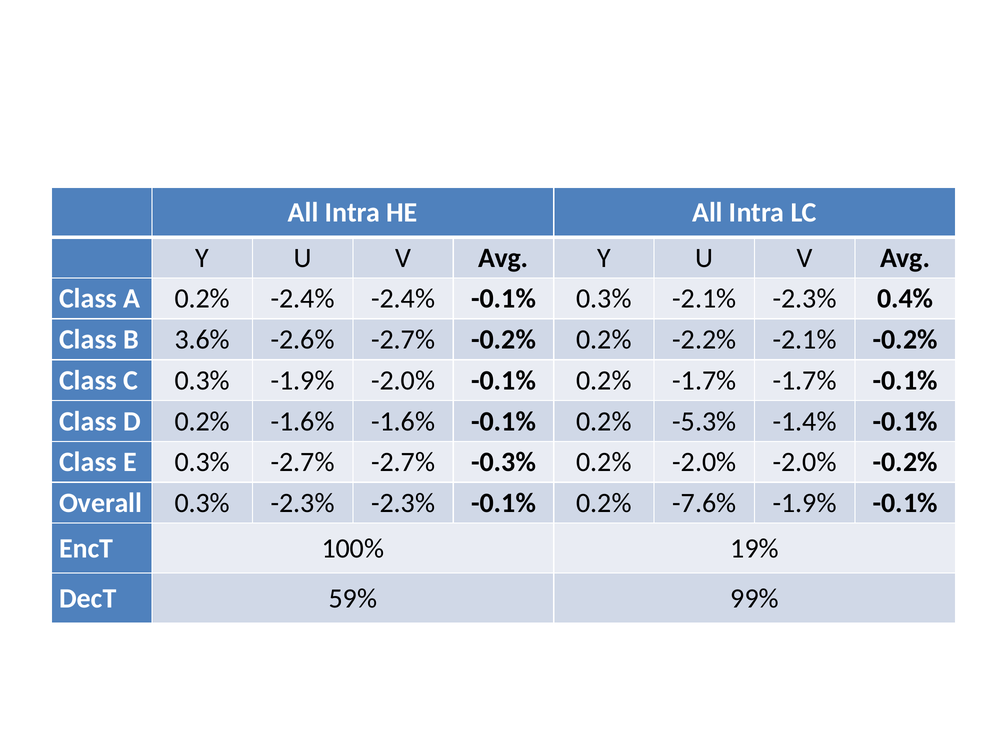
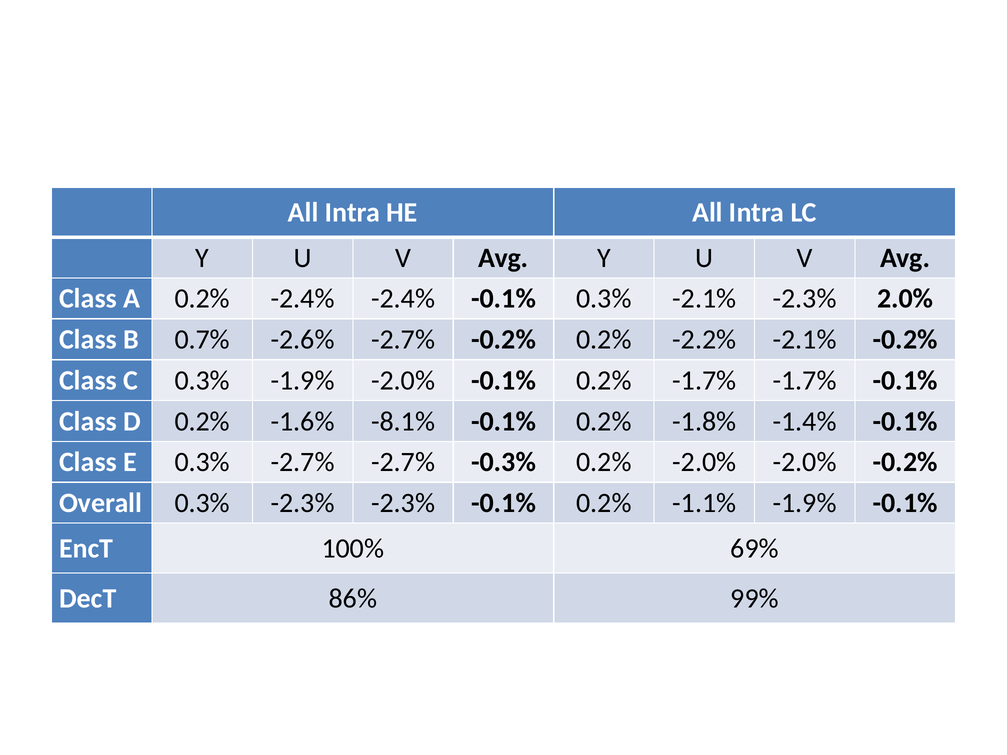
0.4%: 0.4% -> 2.0%
3.6%: 3.6% -> 0.7%
-1.6% -1.6%: -1.6% -> -8.1%
-5.3%: -5.3% -> -1.8%
-7.6%: -7.6% -> -1.1%
19%: 19% -> 69%
59%: 59% -> 86%
